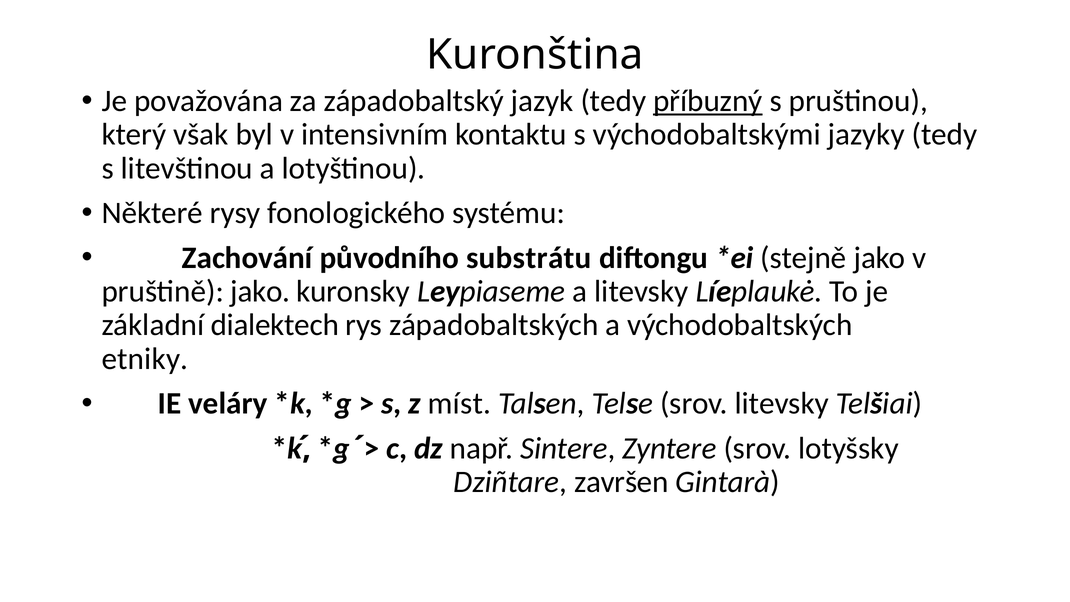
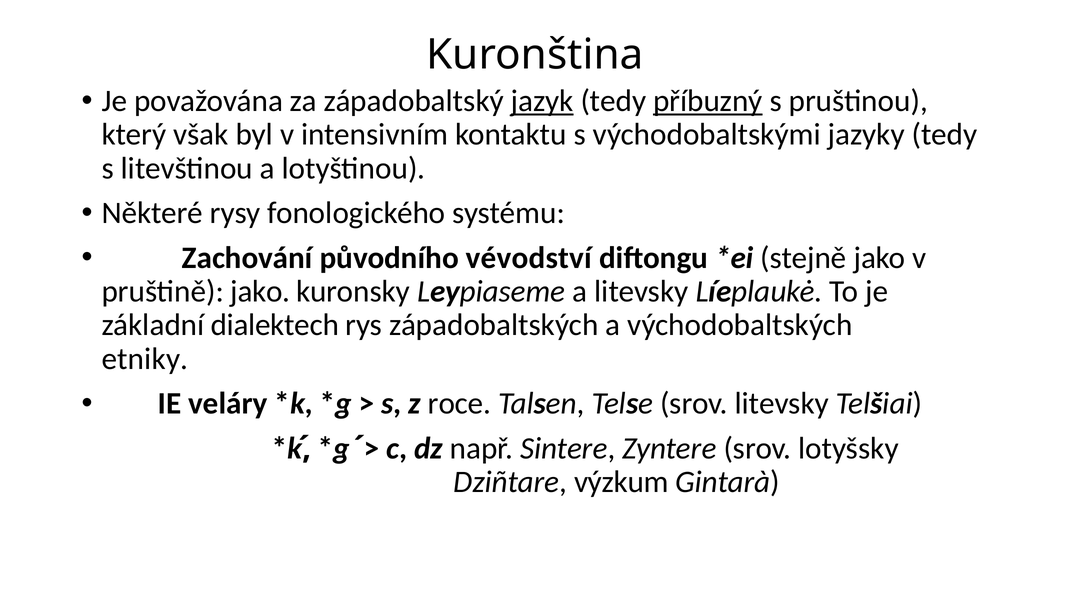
jazyk underline: none -> present
substrátu: substrátu -> vévodství
míst: míst -> roce
završen: završen -> výzkum
